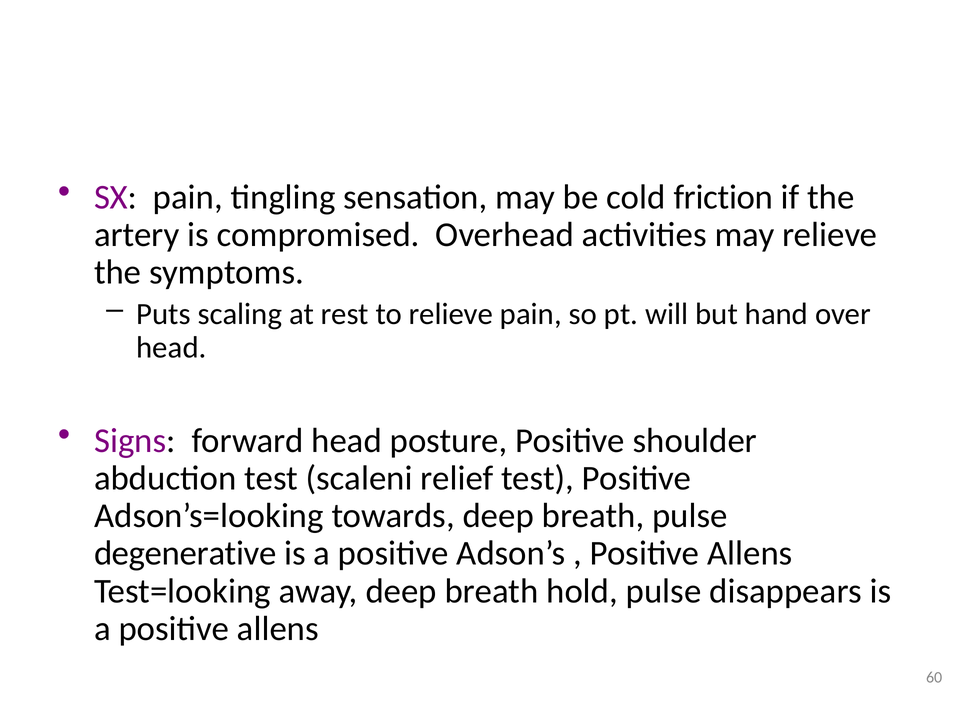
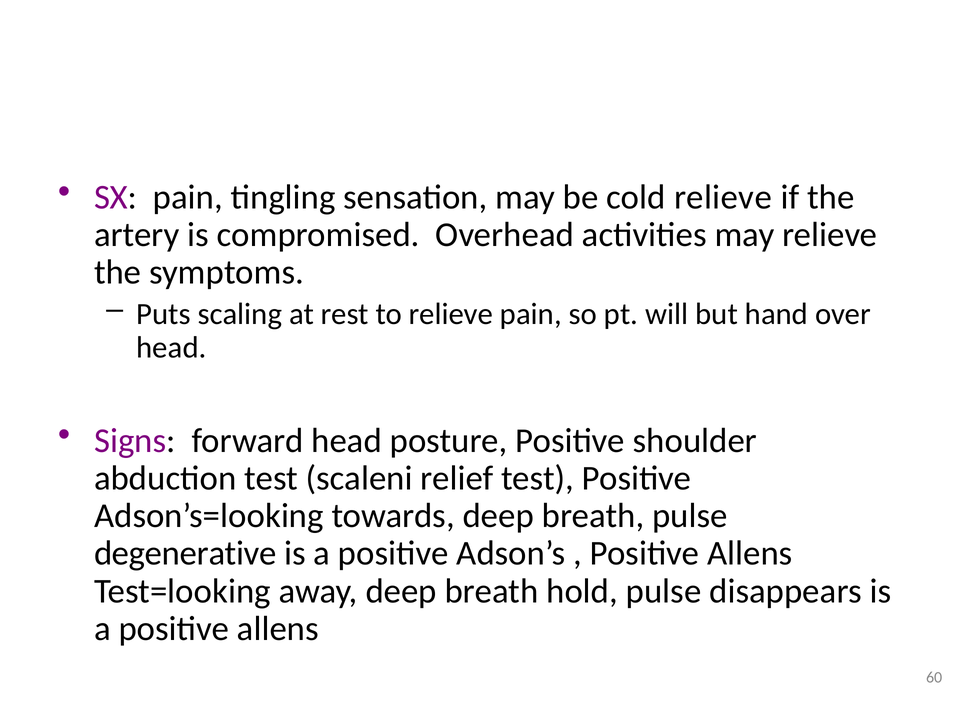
cold friction: friction -> relieve
